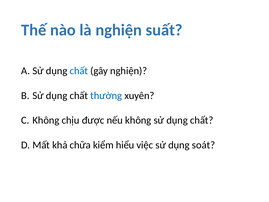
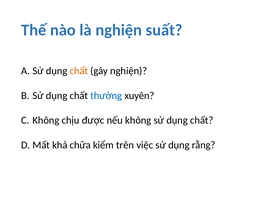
chất at (79, 71) colour: blue -> orange
hiểu: hiểu -> trên
soát: soát -> rằng
